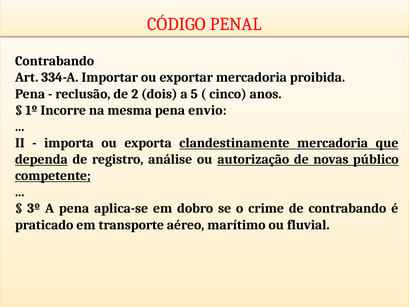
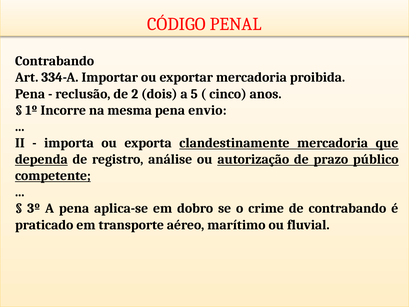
novas: novas -> prazo
